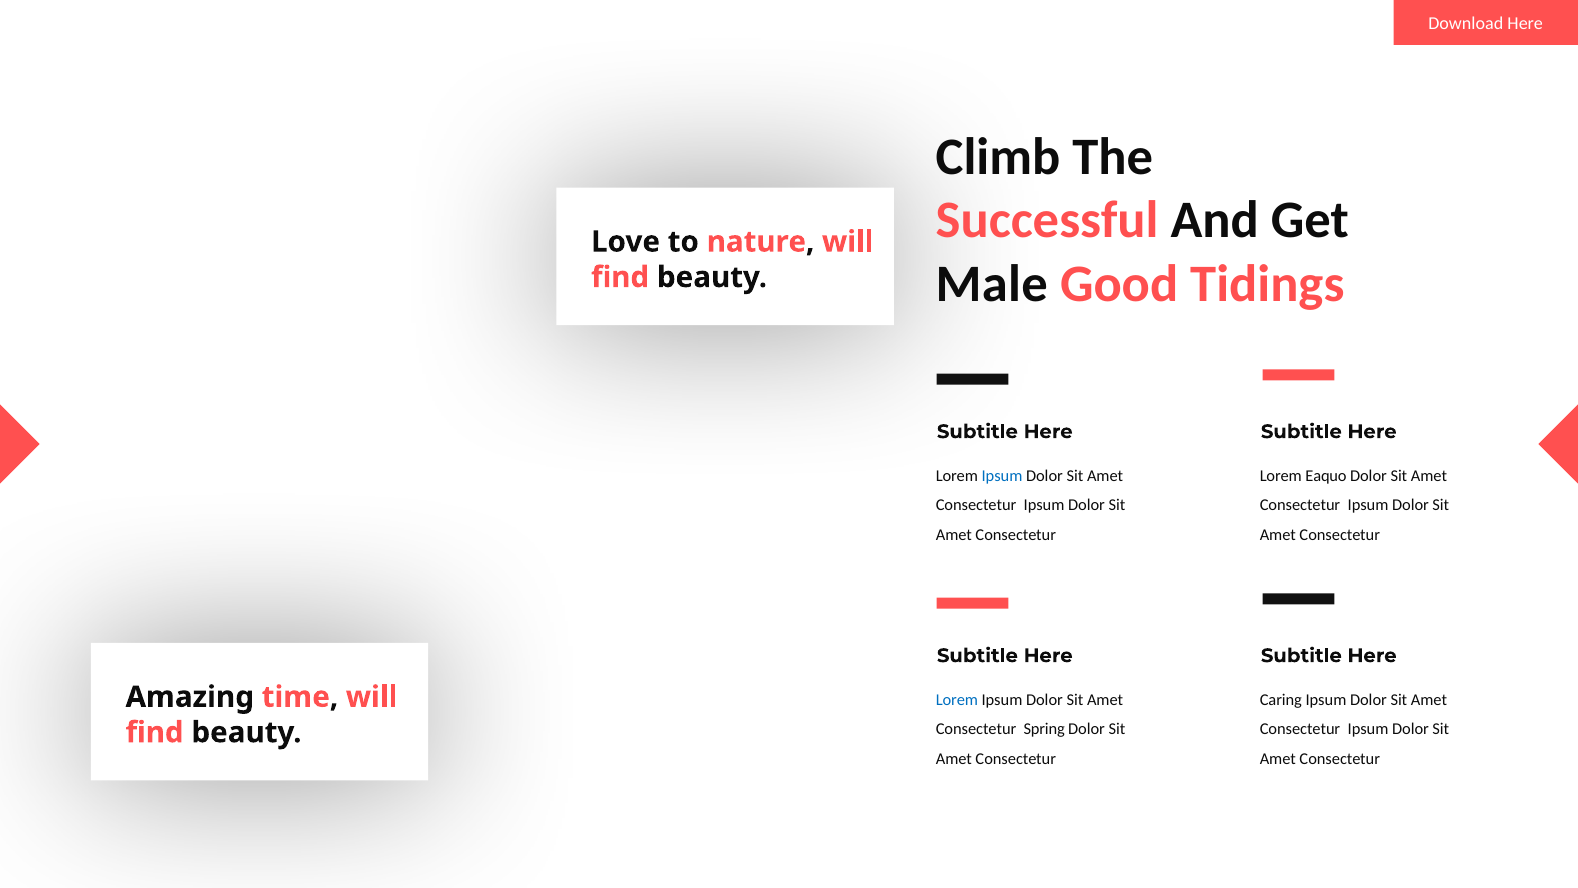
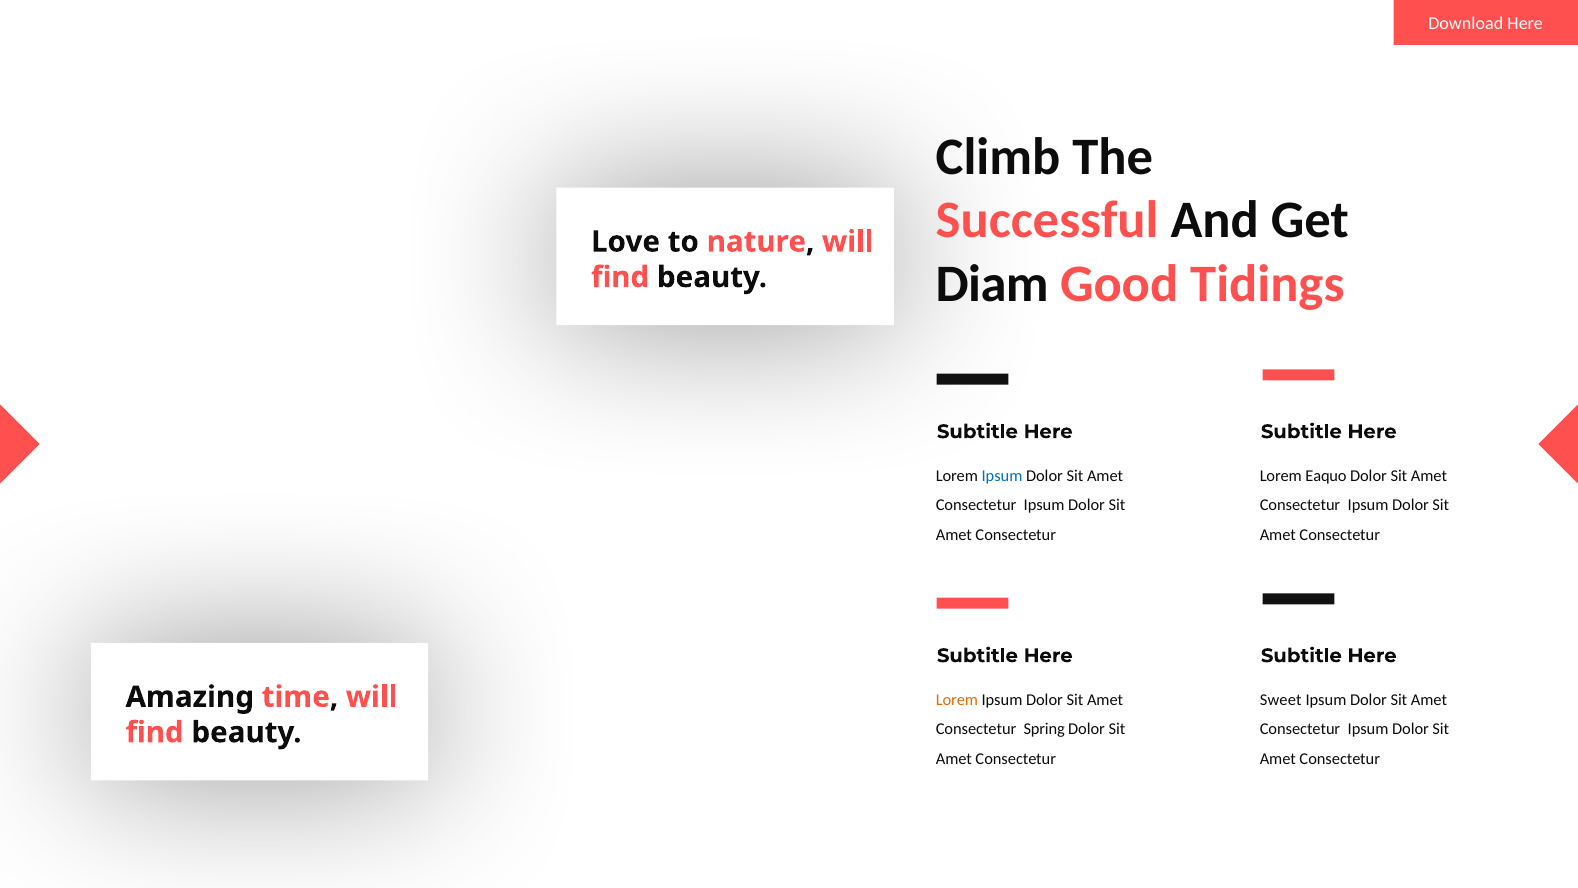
Male: Male -> Diam
Lorem at (957, 699) colour: blue -> orange
Caring: Caring -> Sweet
